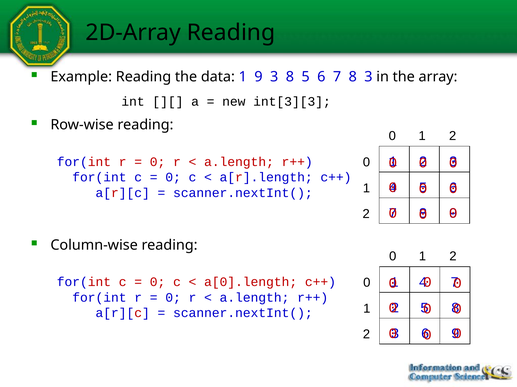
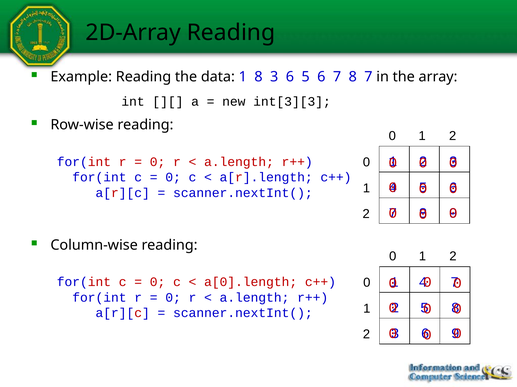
1 9: 9 -> 8
3 8: 8 -> 6
8 3: 3 -> 7
